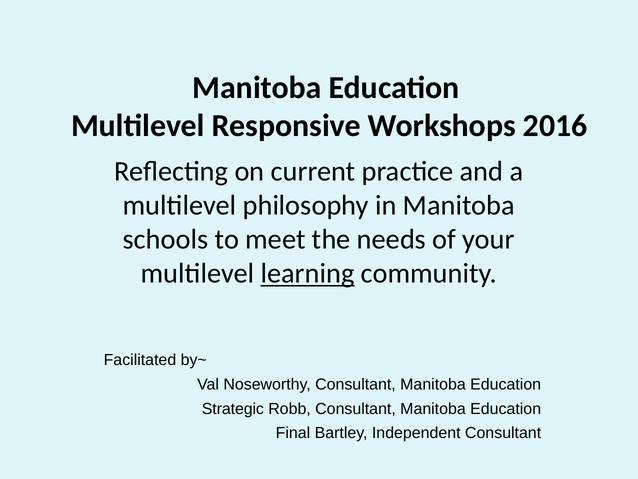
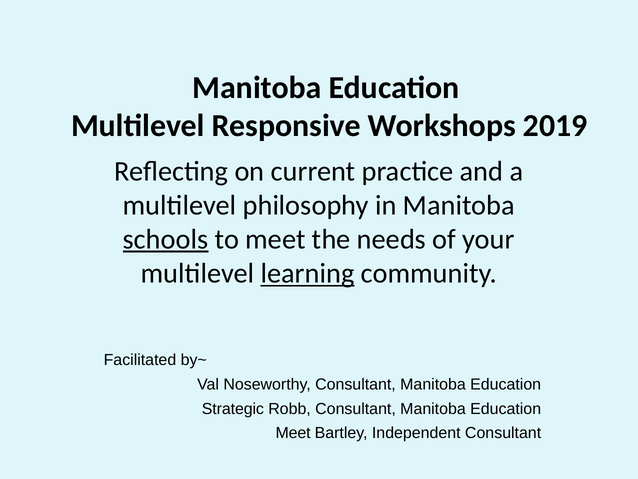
2016: 2016 -> 2019
schools underline: none -> present
Final at (293, 433): Final -> Meet
